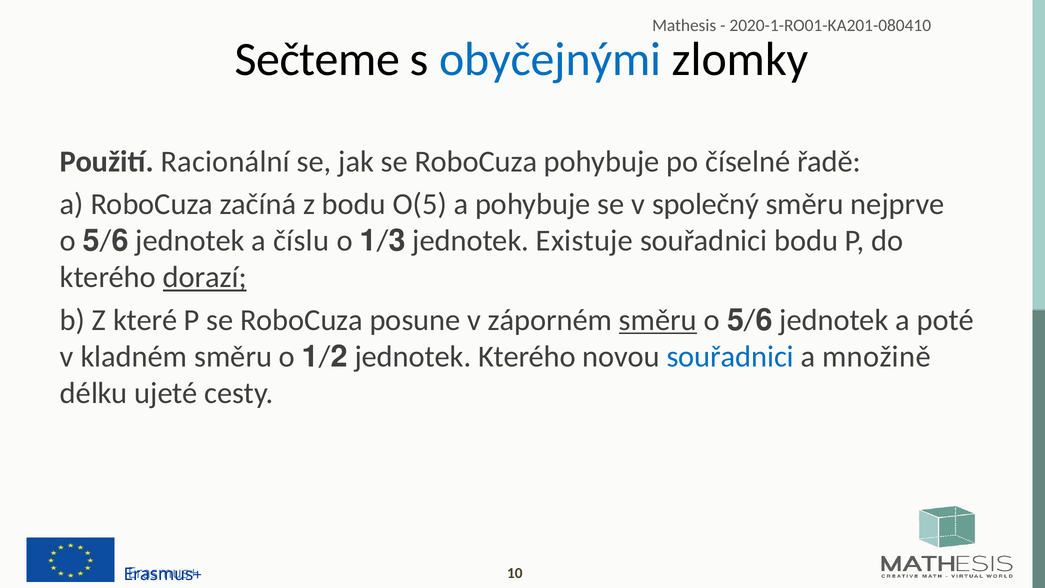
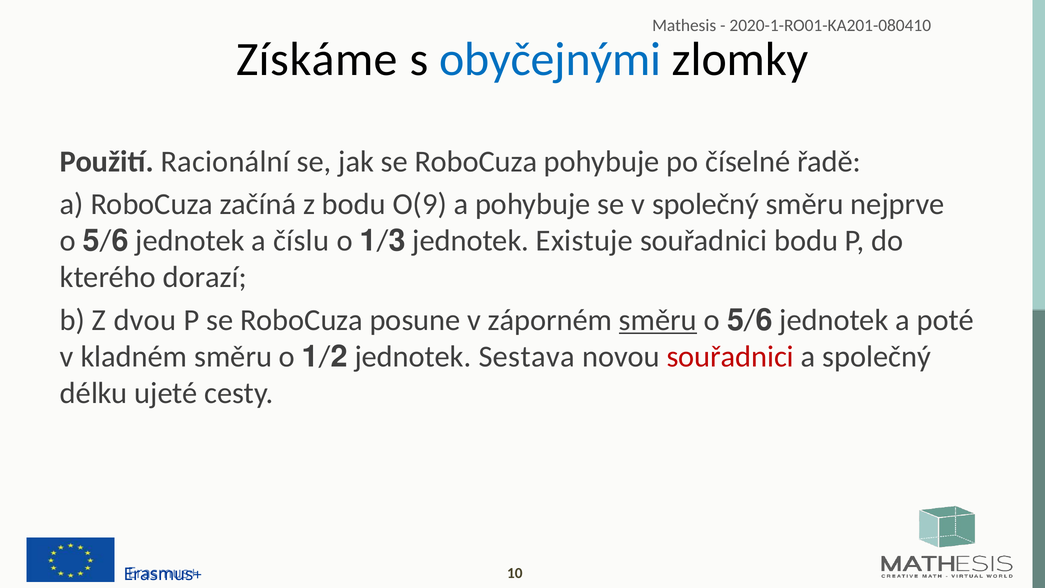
Sečteme: Sečteme -> Získáme
O(5: O(5 -> O(9
dorazí underline: present -> none
které: které -> dvou
jednotek Kterého: Kterého -> Sestava
souřadnici at (730, 357) colour: blue -> red
a množině: množině -> společný
